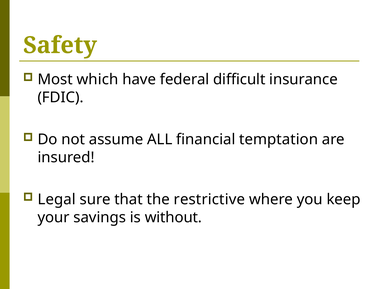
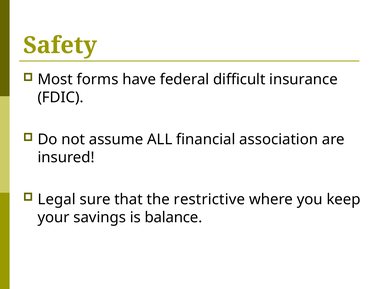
which: which -> forms
temptation: temptation -> association
without: without -> balance
